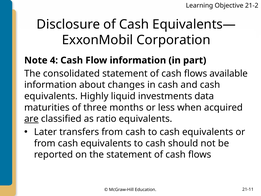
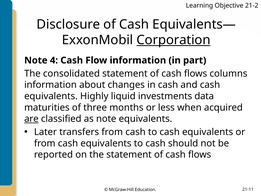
Corporation underline: none -> present
available: available -> columns
as ratio: ratio -> note
